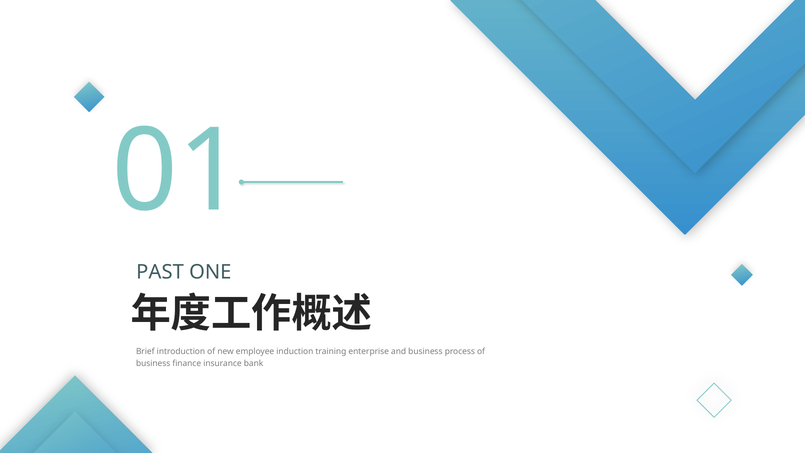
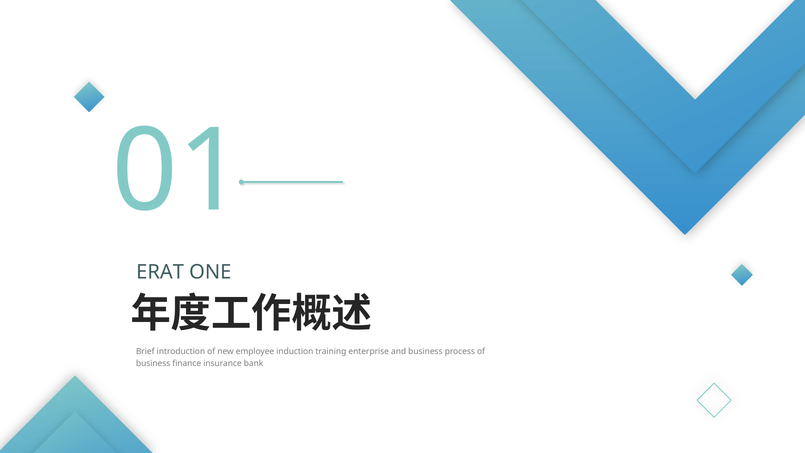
PAST: PAST -> ERAT
